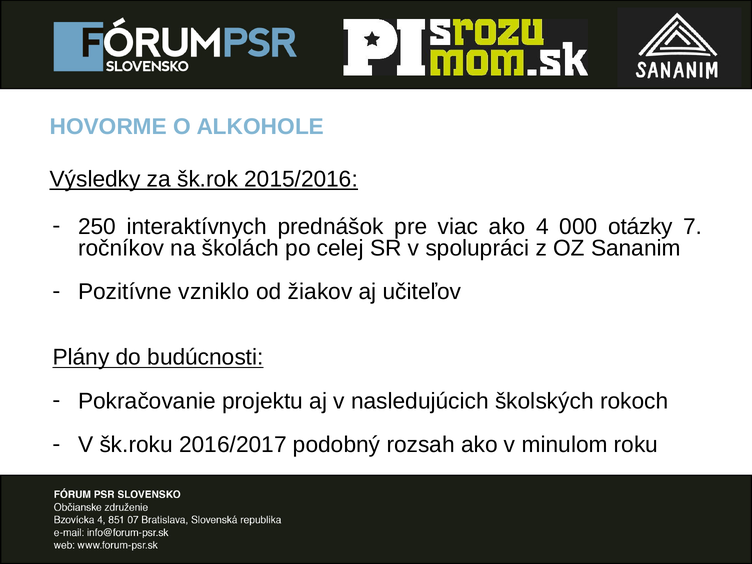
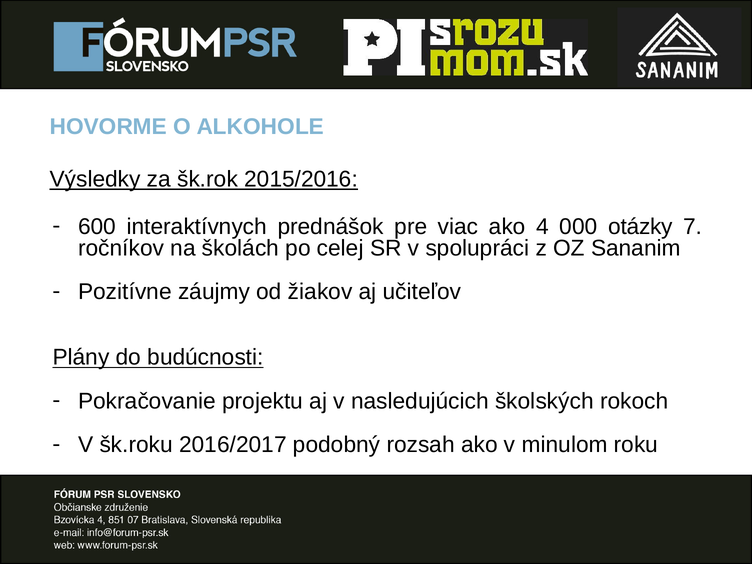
250: 250 -> 600
vzniklo: vzniklo -> záujmy
